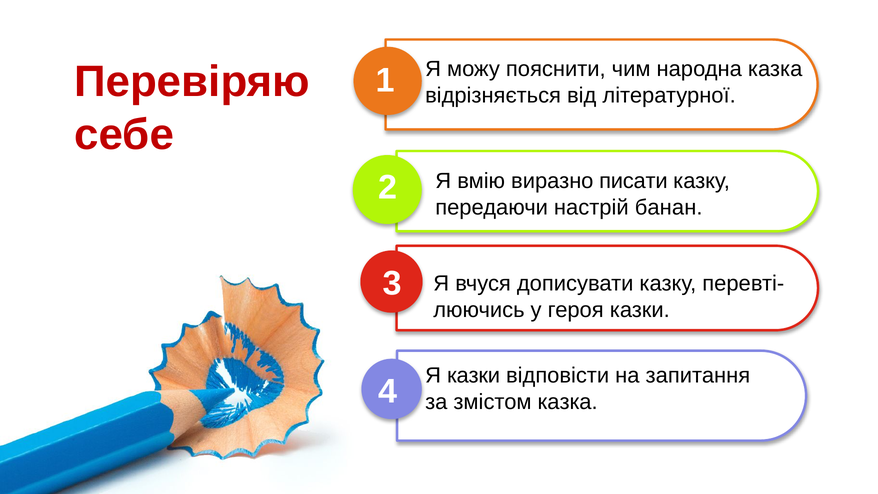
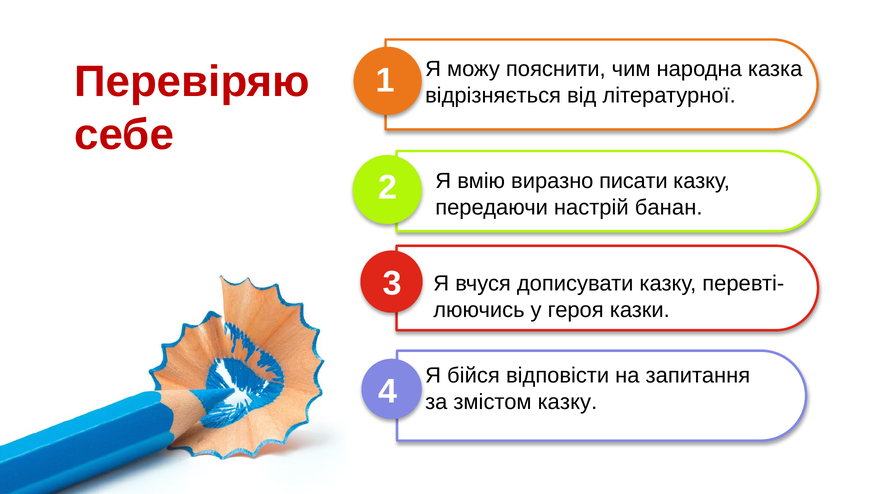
Я казки: казки -> бійся
змістом казка: казка -> казку
